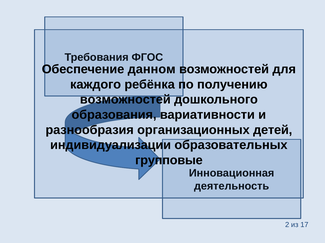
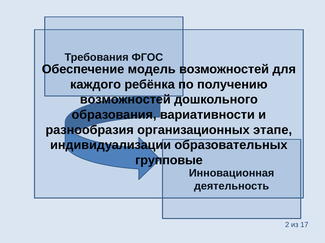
данном: данном -> модель
детей: детей -> этапе
